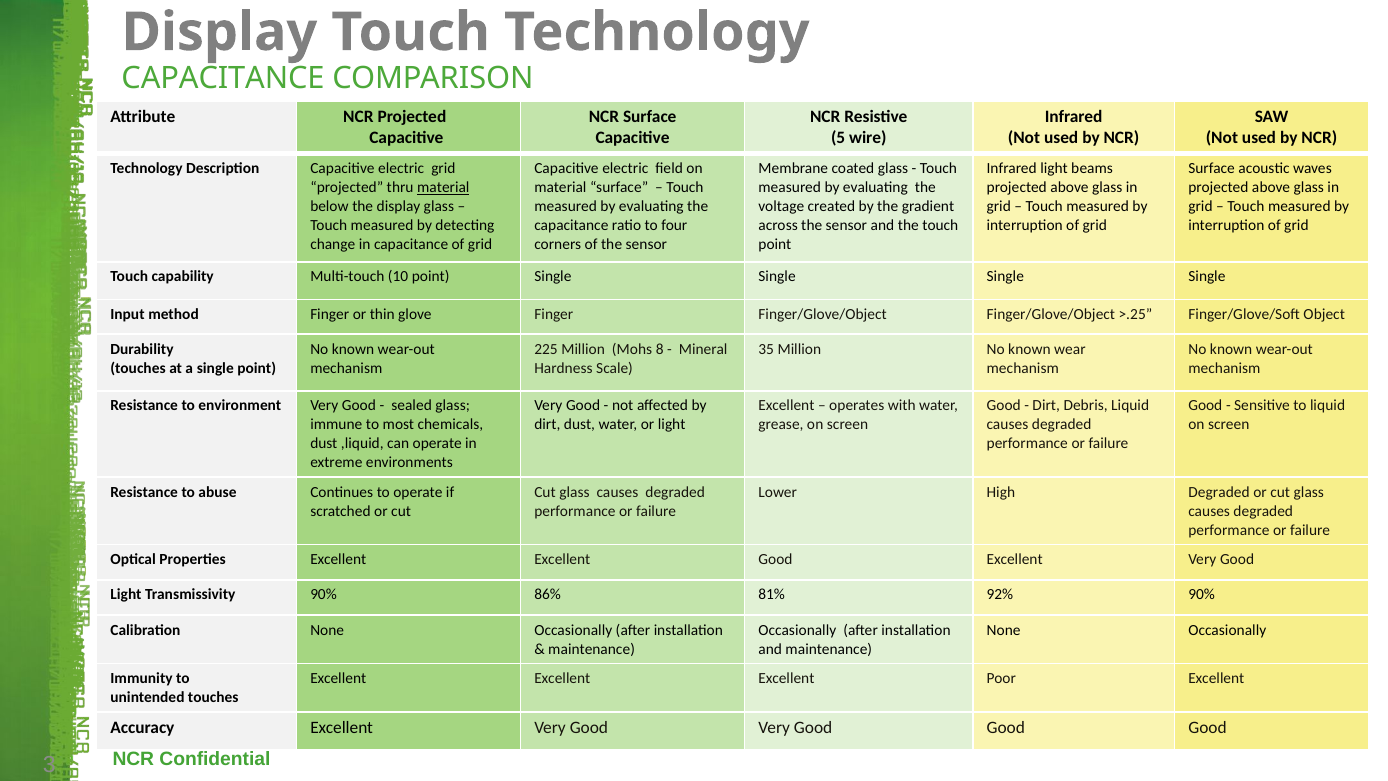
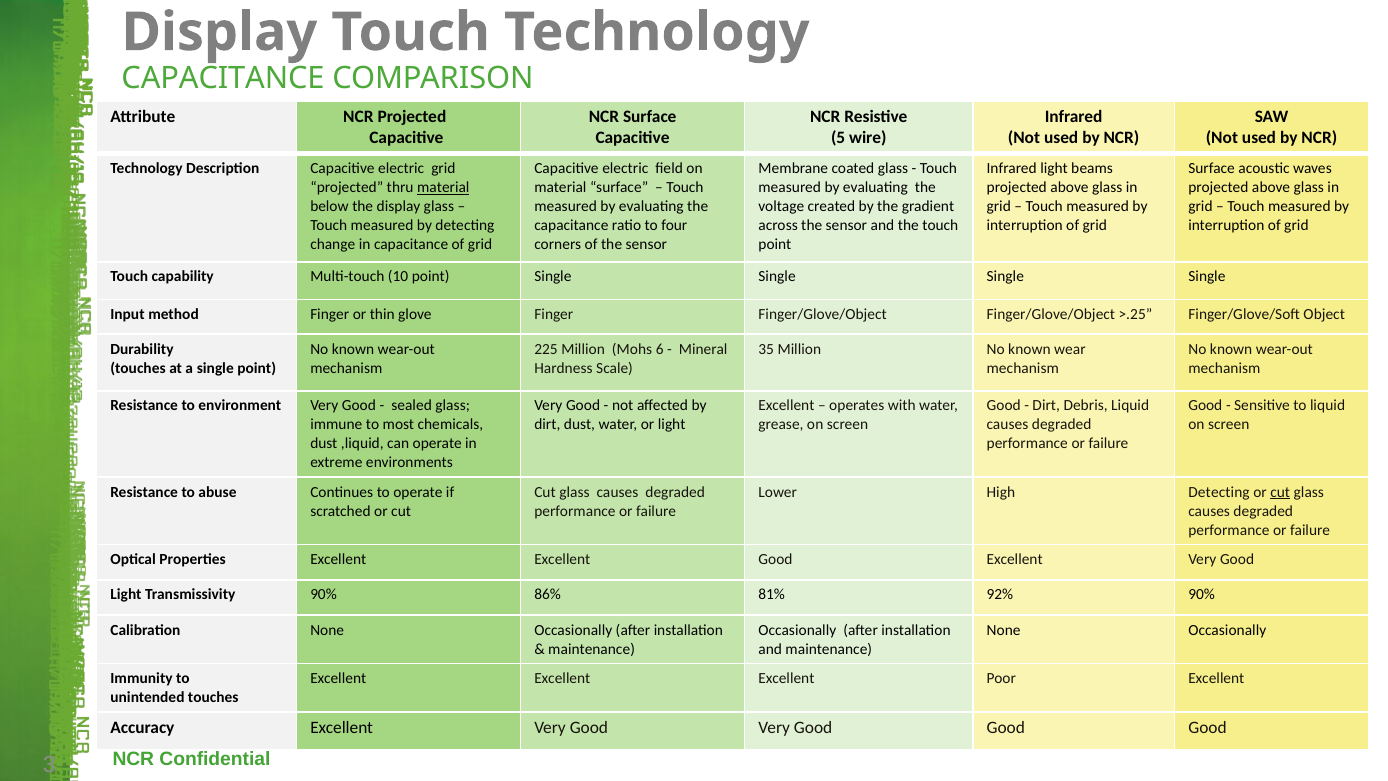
8: 8 -> 6
High Degraded: Degraded -> Detecting
cut at (1280, 492) underline: none -> present
